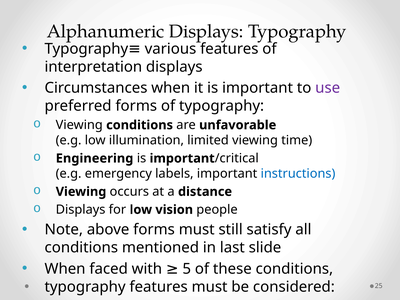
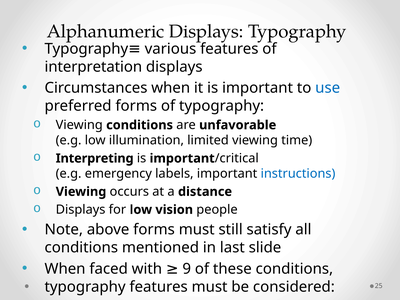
use colour: purple -> blue
Engineering: Engineering -> Interpreting
5: 5 -> 9
